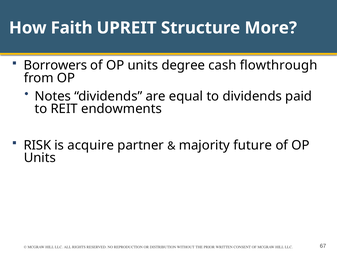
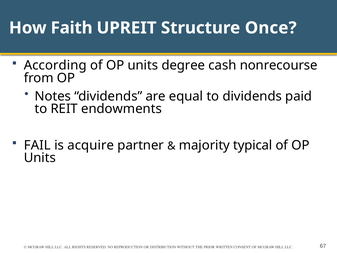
More: More -> Once
Borrowers: Borrowers -> According
flowthrough: flowthrough -> nonrecourse
RISK: RISK -> FAIL
future: future -> typical
